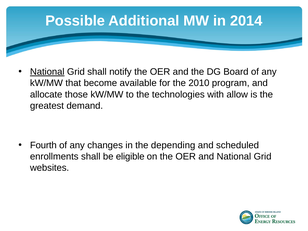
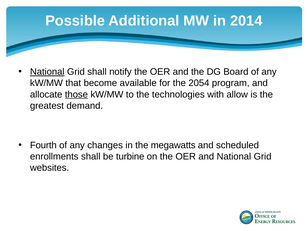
2010: 2010 -> 2054
those underline: none -> present
depending: depending -> megawatts
eligible: eligible -> turbine
